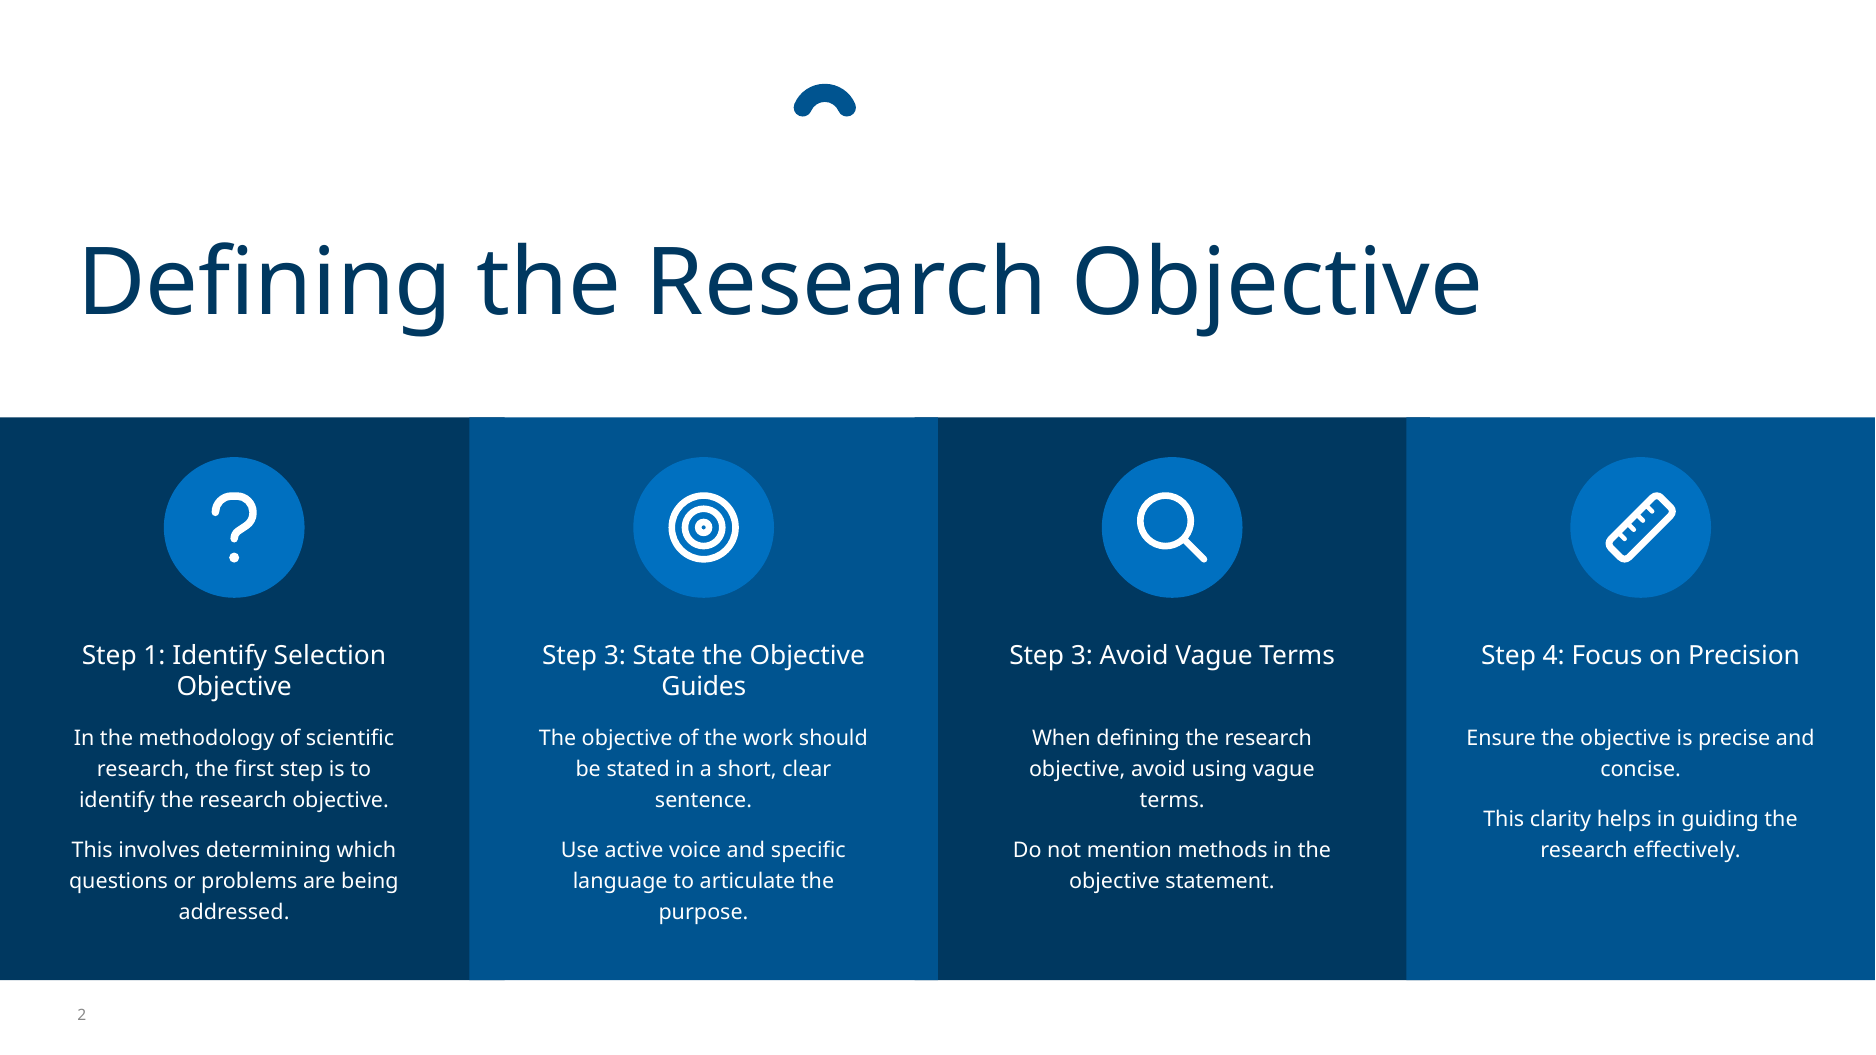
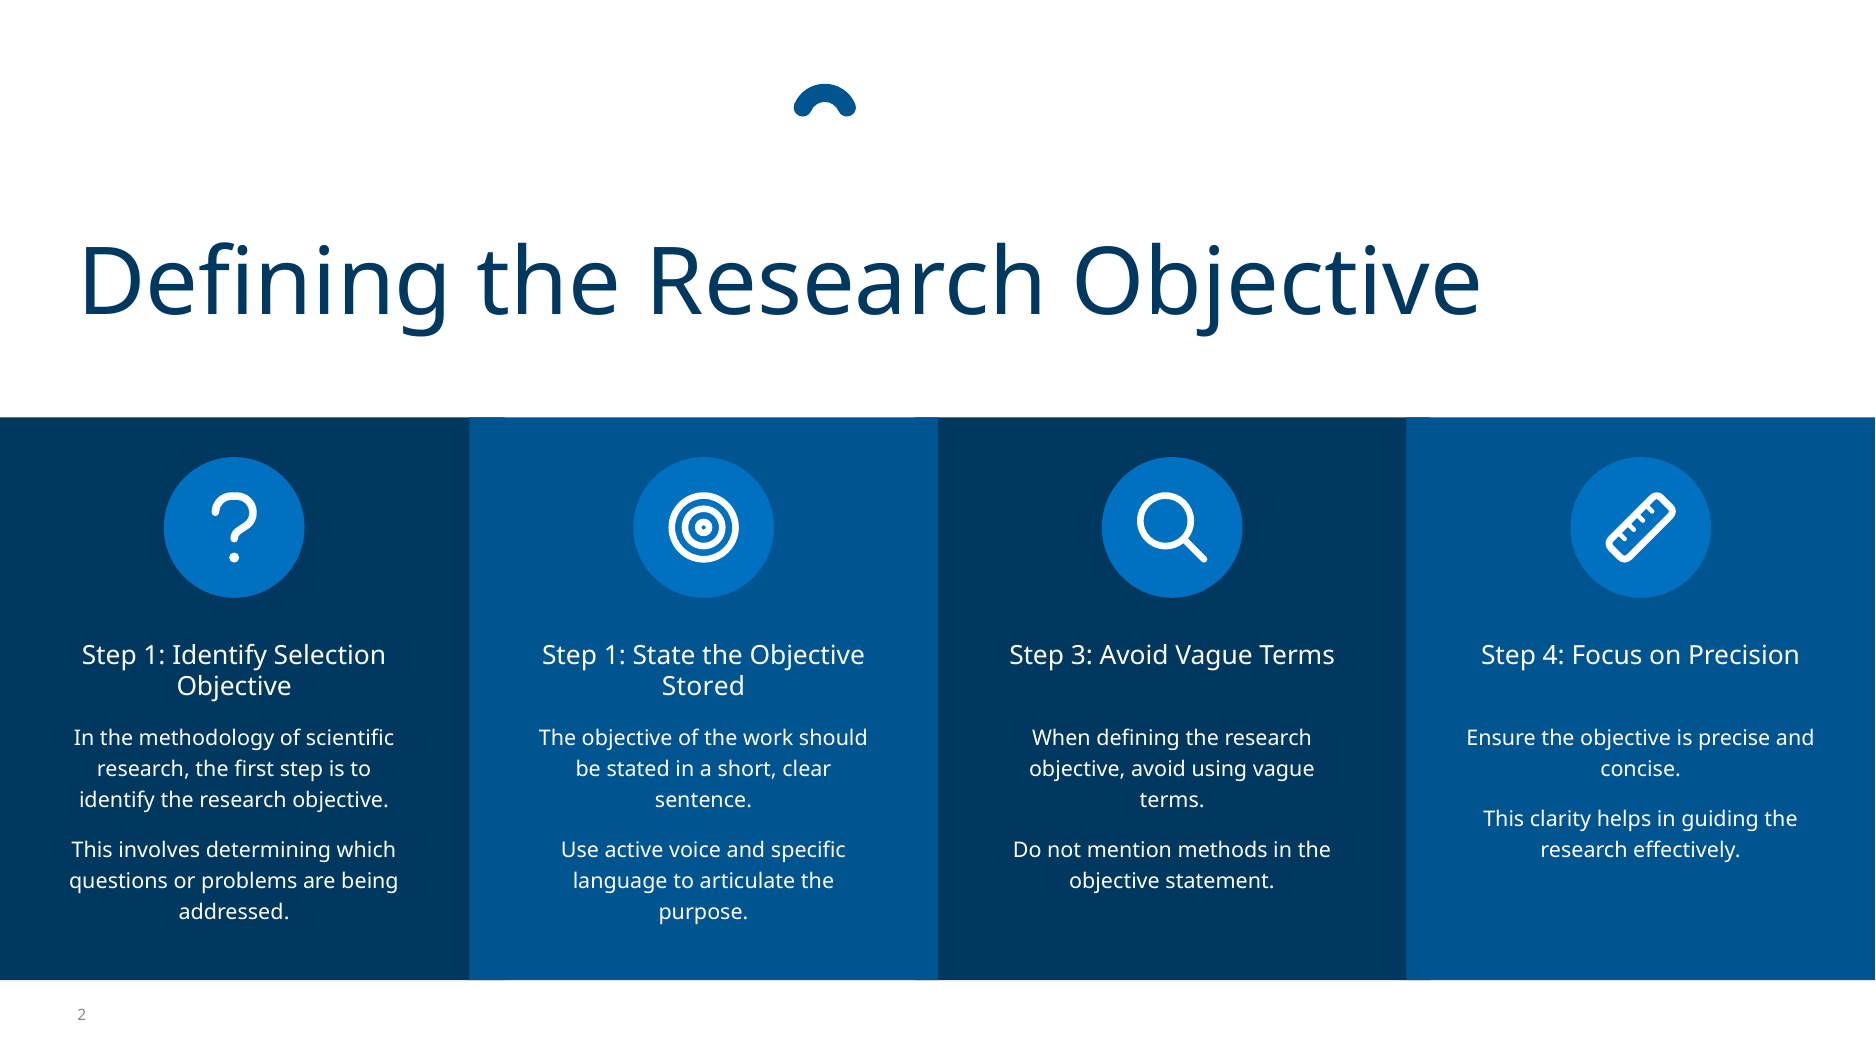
3 at (615, 655): 3 -> 1
Guides: Guides -> Stored
